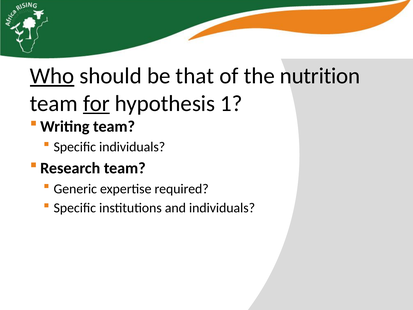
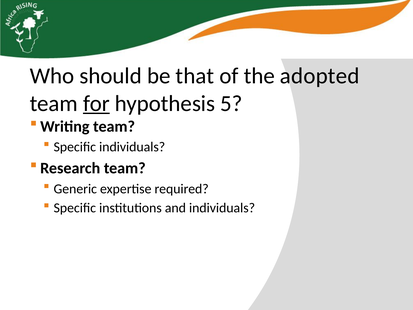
Who underline: present -> none
nutrition: nutrition -> adopted
1: 1 -> 5
